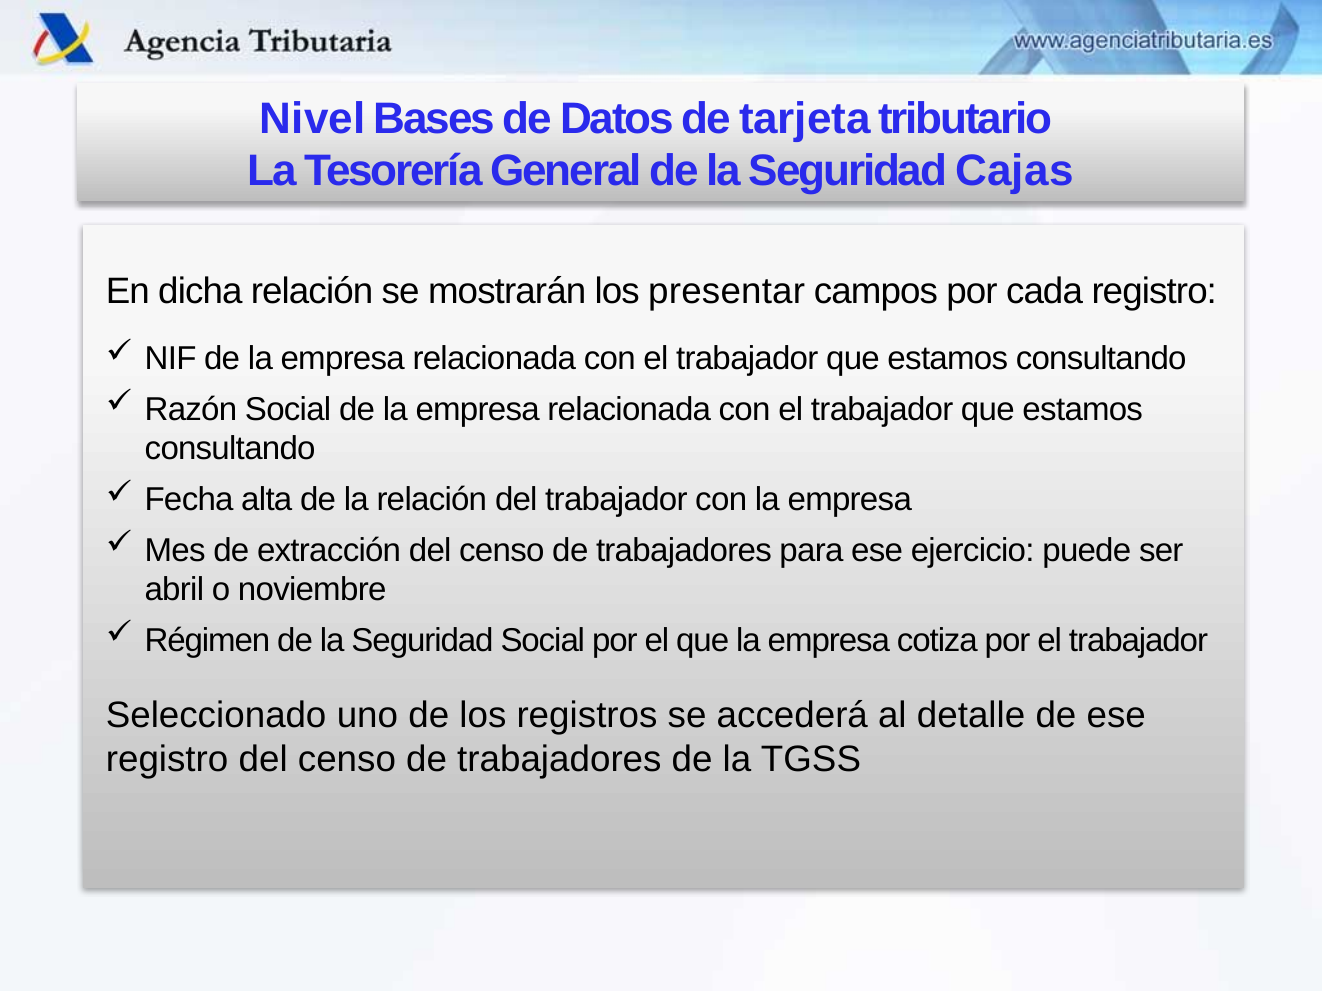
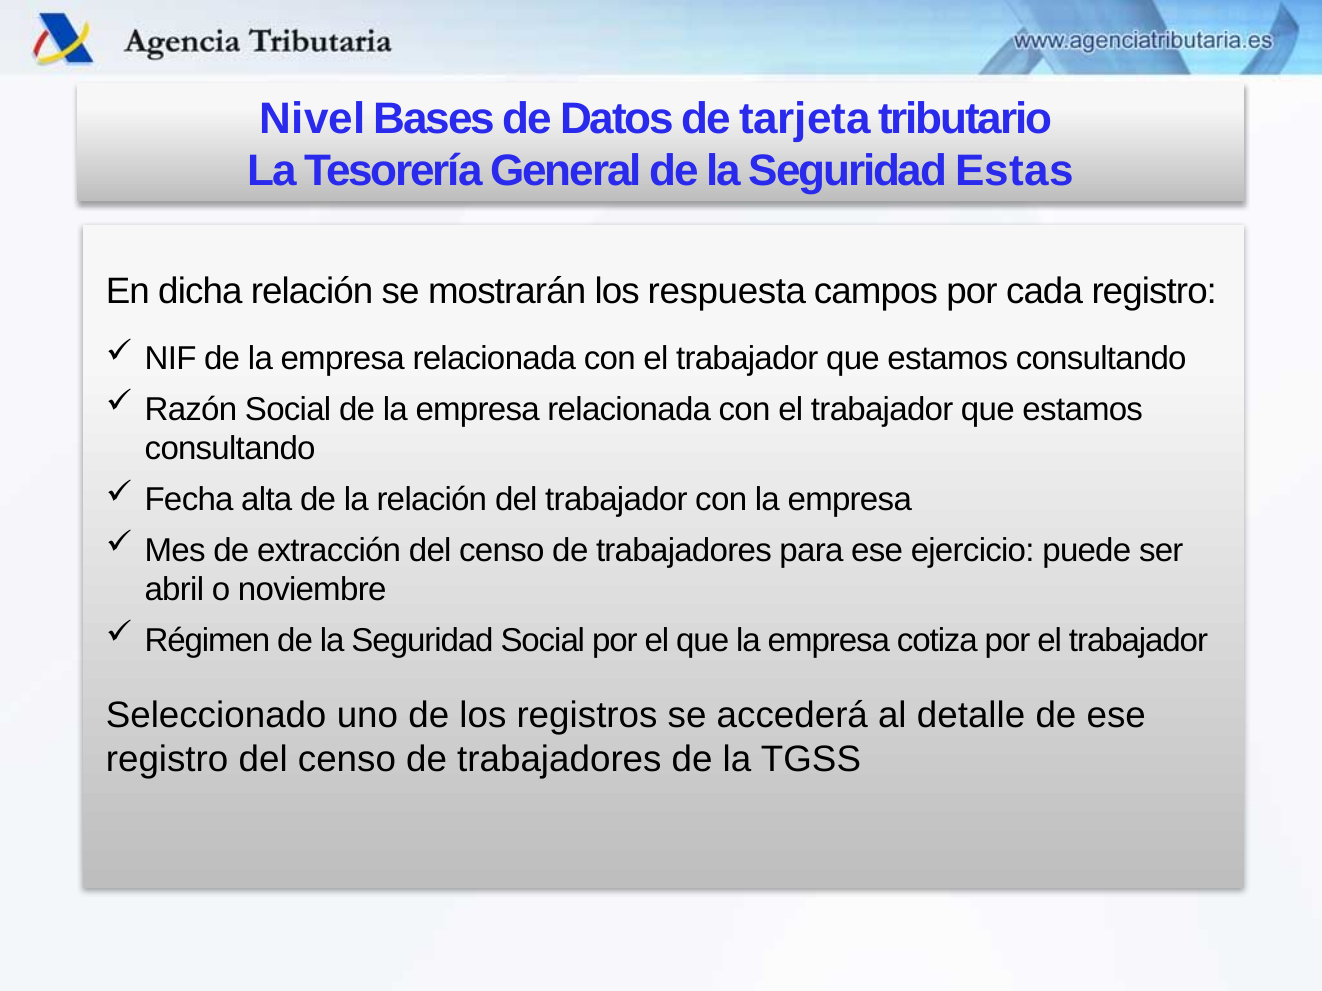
Cajas: Cajas -> Estas
presentar: presentar -> respuesta
